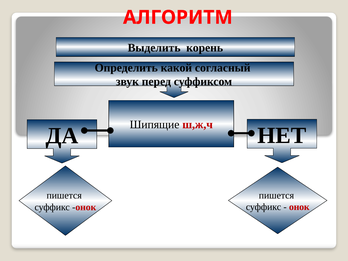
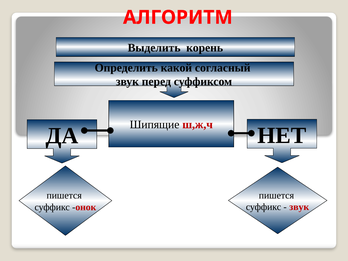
онок at (299, 207): онок -> звук
